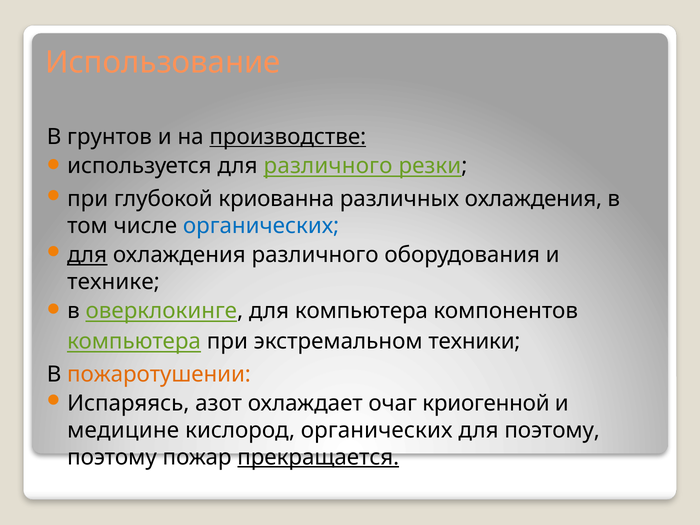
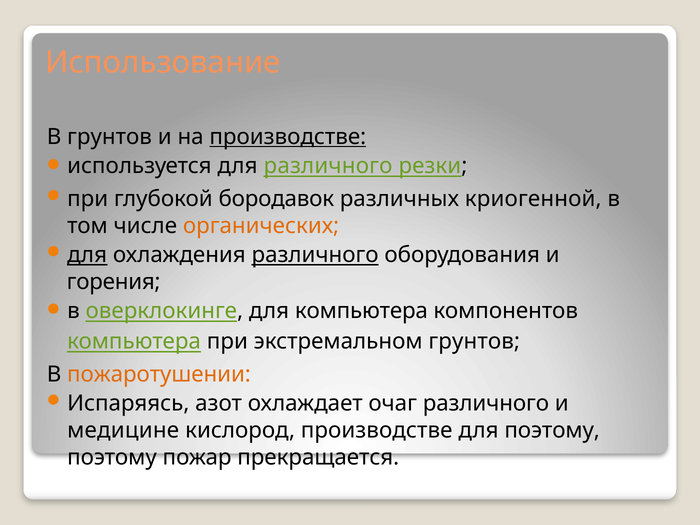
криованна: криованна -> бородавок
различных охлаждения: охлаждения -> криогенной
органических at (261, 226) colour: blue -> orange
различного at (315, 255) underline: none -> present
технике: технике -> горения
экстремальном техники: техники -> грунтов
очаг криогенной: криогенной -> различного
кислород органических: органических -> производстве
прекращается underline: present -> none
